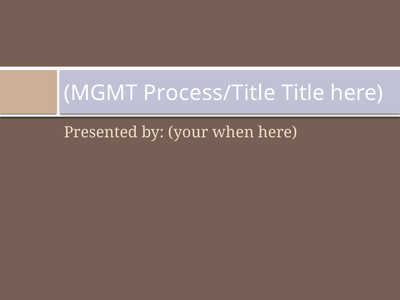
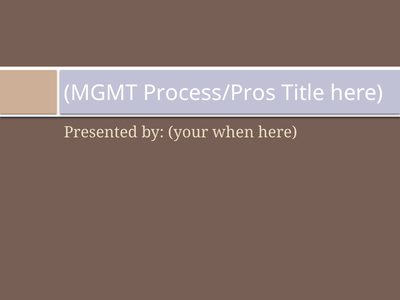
Process/Title: Process/Title -> Process/Pros
